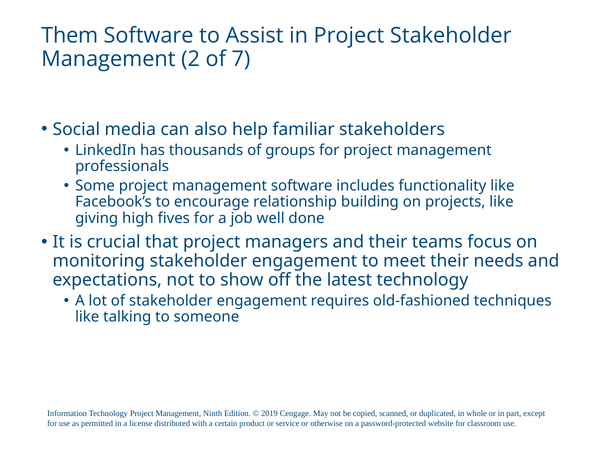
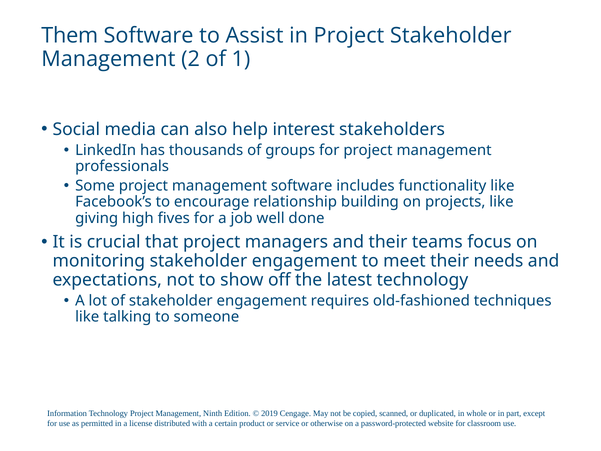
7: 7 -> 1
familiar: familiar -> interest
